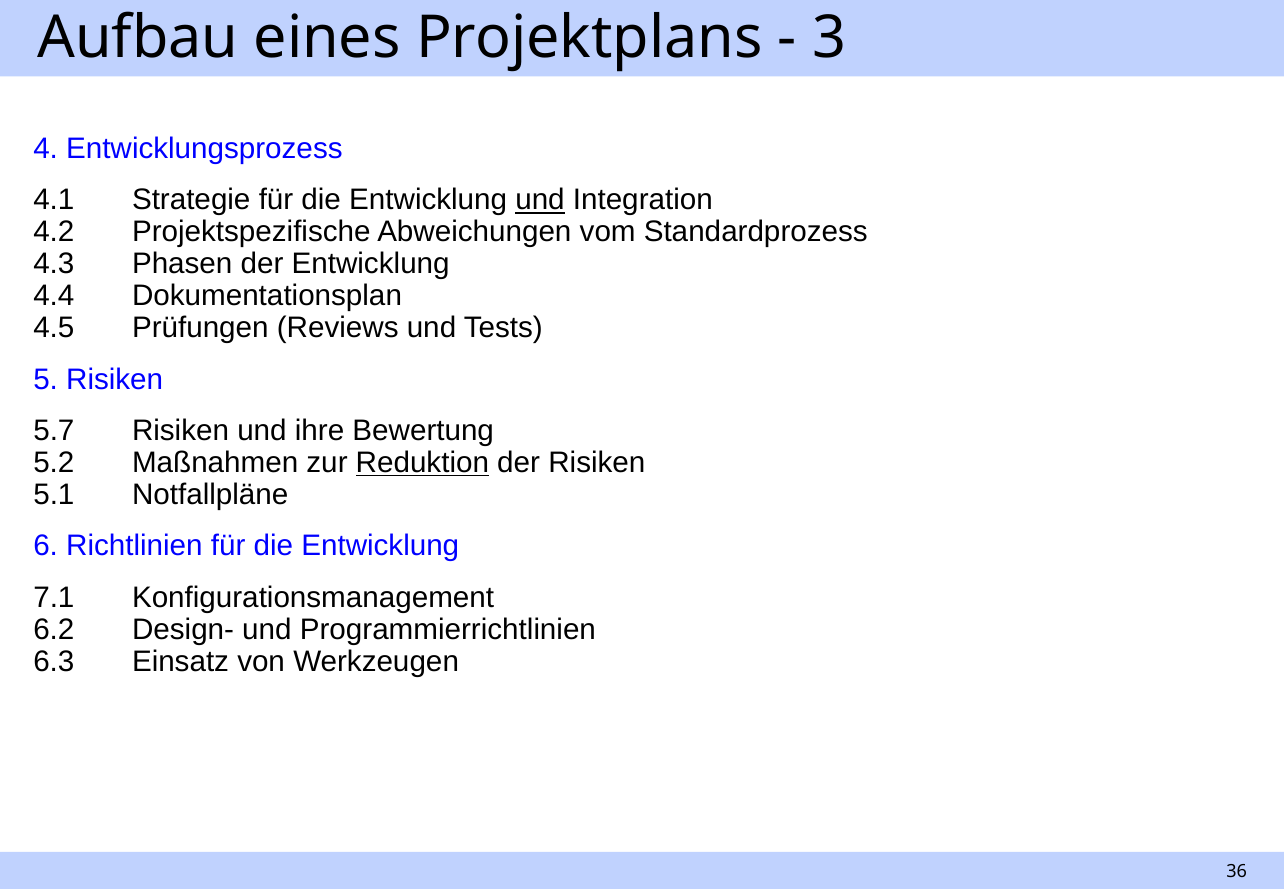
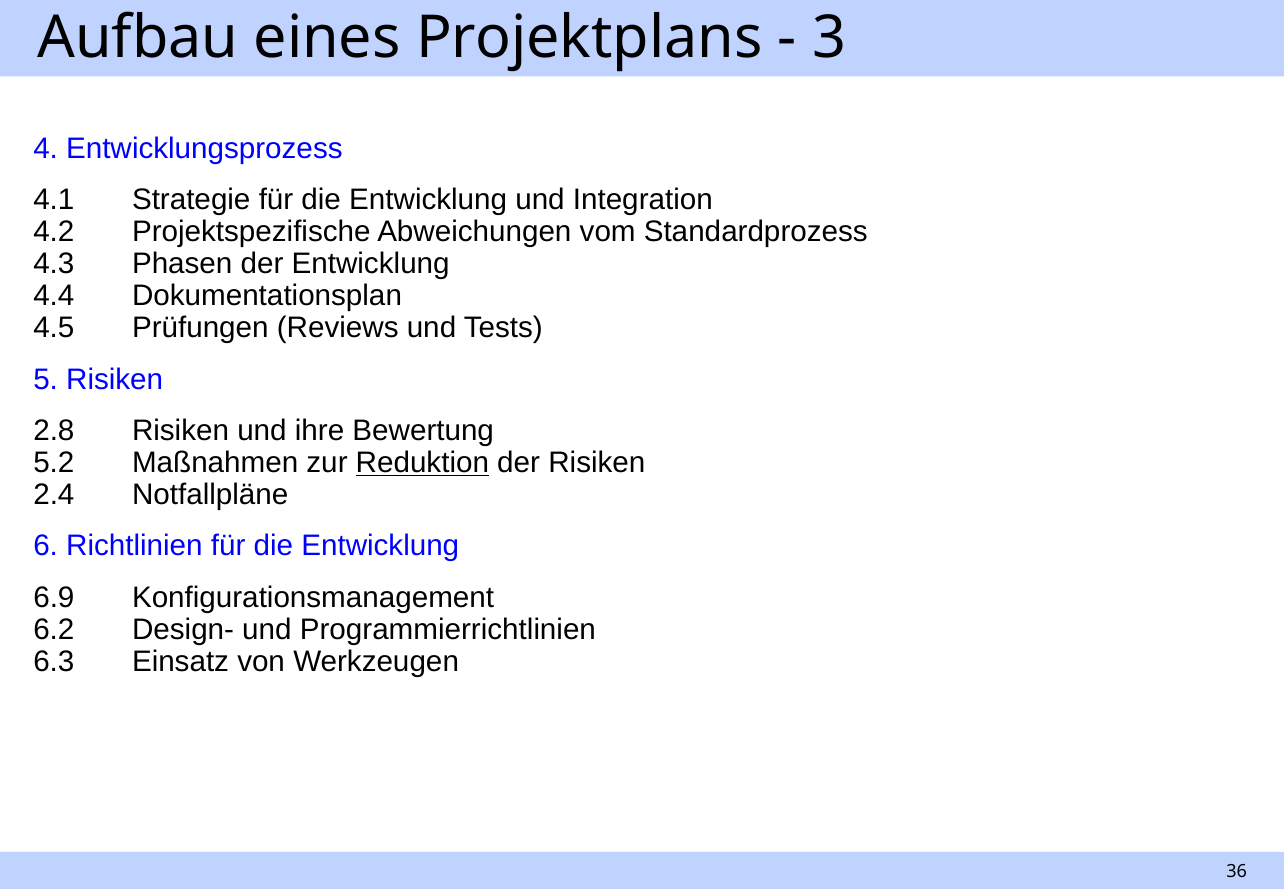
und at (540, 200) underline: present -> none
5.7: 5.7 -> 2.8
5.1: 5.1 -> 2.4
7.1: 7.1 -> 6.9
